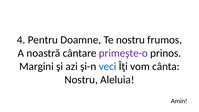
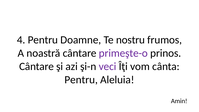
Margini at (36, 66): Margini -> Cântare
veci colour: blue -> purple
Nostru at (81, 80): Nostru -> Pentru
